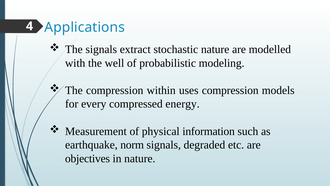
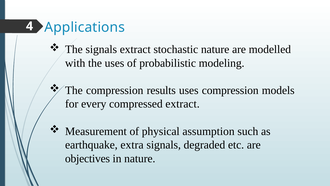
the well: well -> uses
within: within -> results
compressed energy: energy -> extract
information: information -> assumption
norm: norm -> extra
